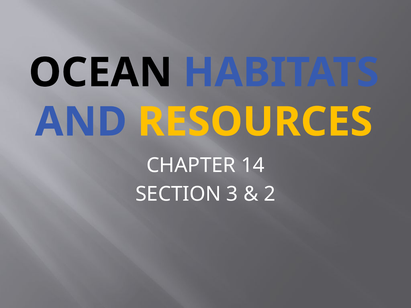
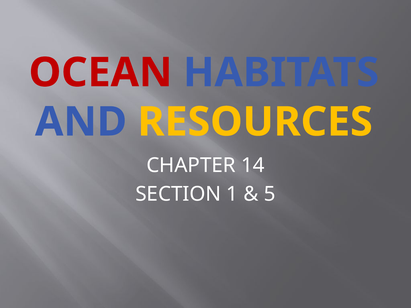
OCEAN colour: black -> red
3: 3 -> 1
2: 2 -> 5
